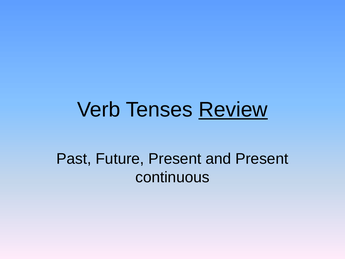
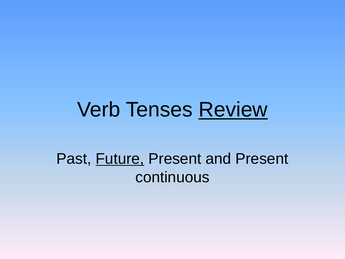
Future underline: none -> present
